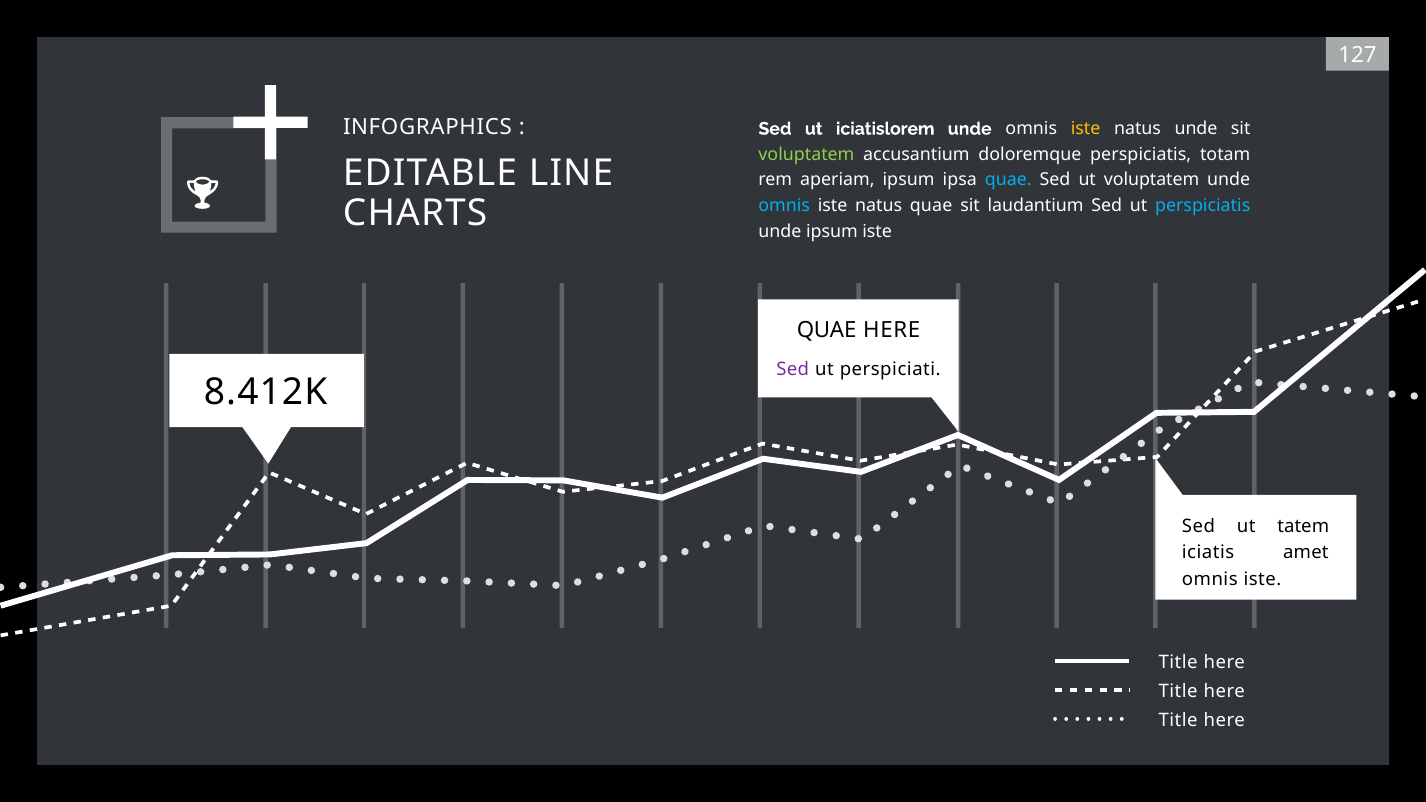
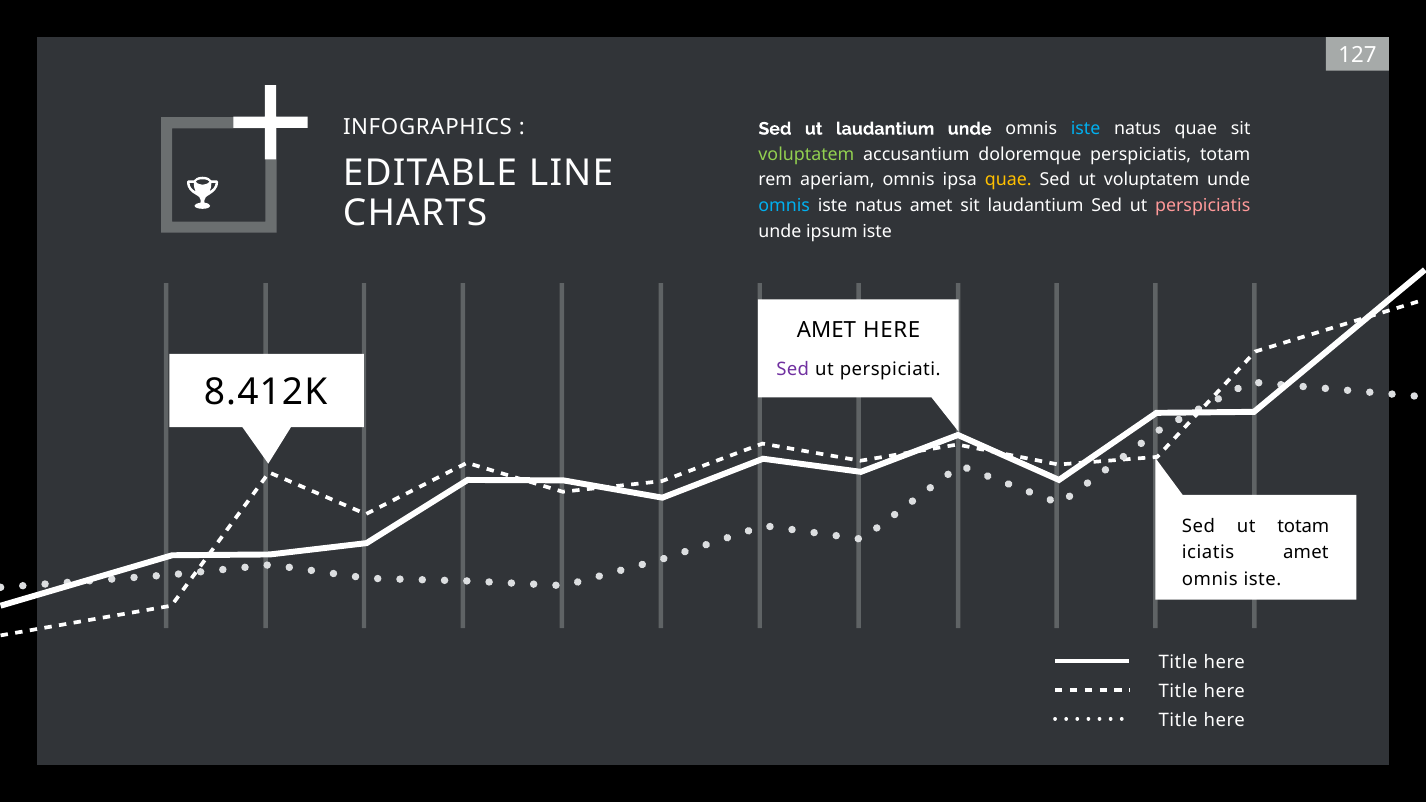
ut iciatislorem: iciatislorem -> laudantium
iste at (1086, 129) colour: yellow -> light blue
natus unde: unde -> quae
aperiam ipsum: ipsum -> omnis
quae at (1008, 180) colour: light blue -> yellow
natus quae: quae -> amet
perspiciatis at (1203, 206) colour: light blue -> pink
QUAE at (827, 330): QUAE -> AMET
ut tatem: tatem -> totam
